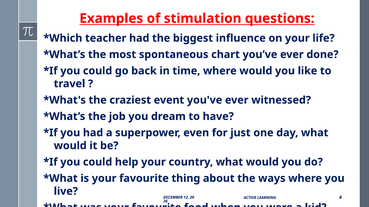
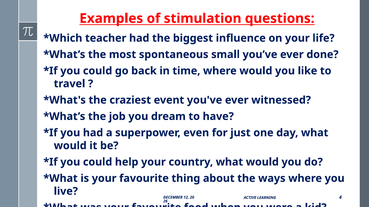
chart: chart -> small
